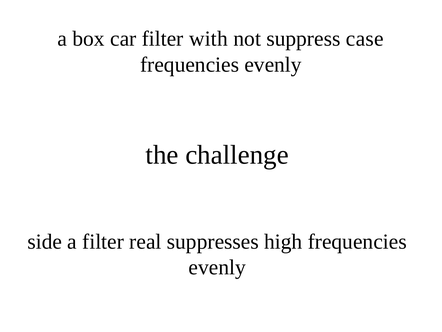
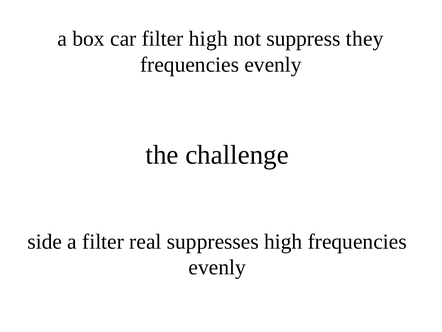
filter with: with -> high
case: case -> they
